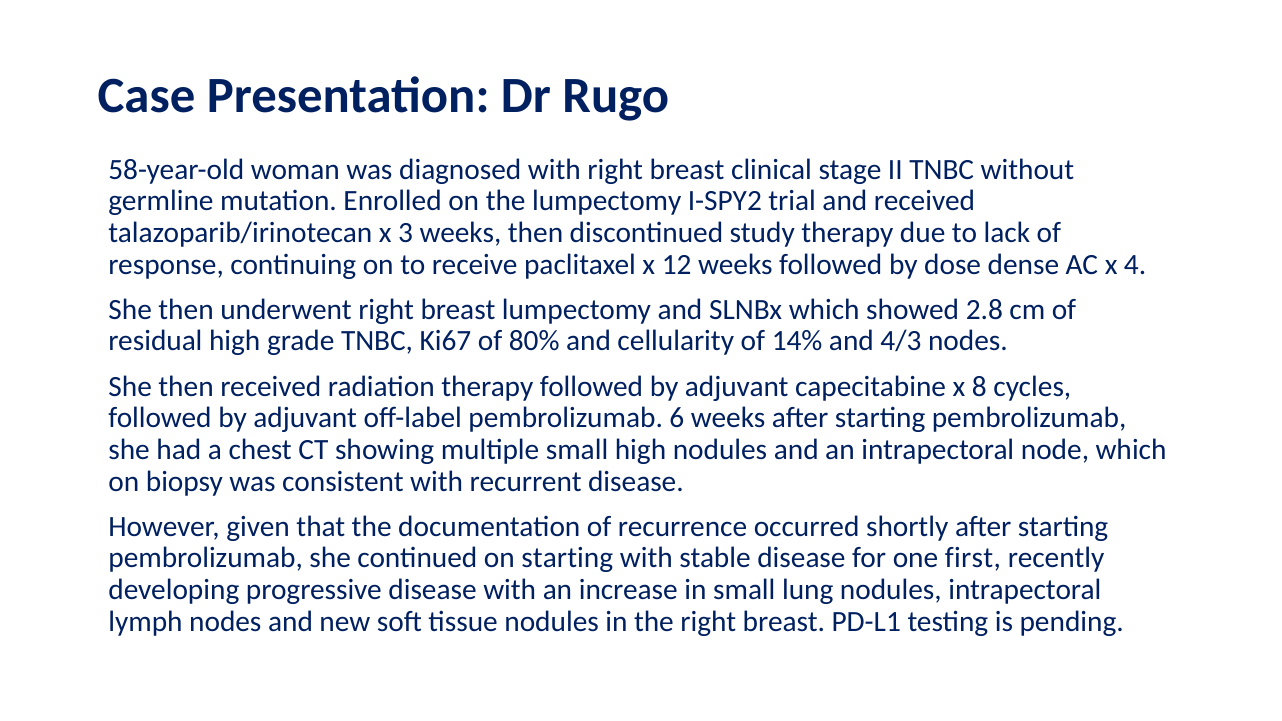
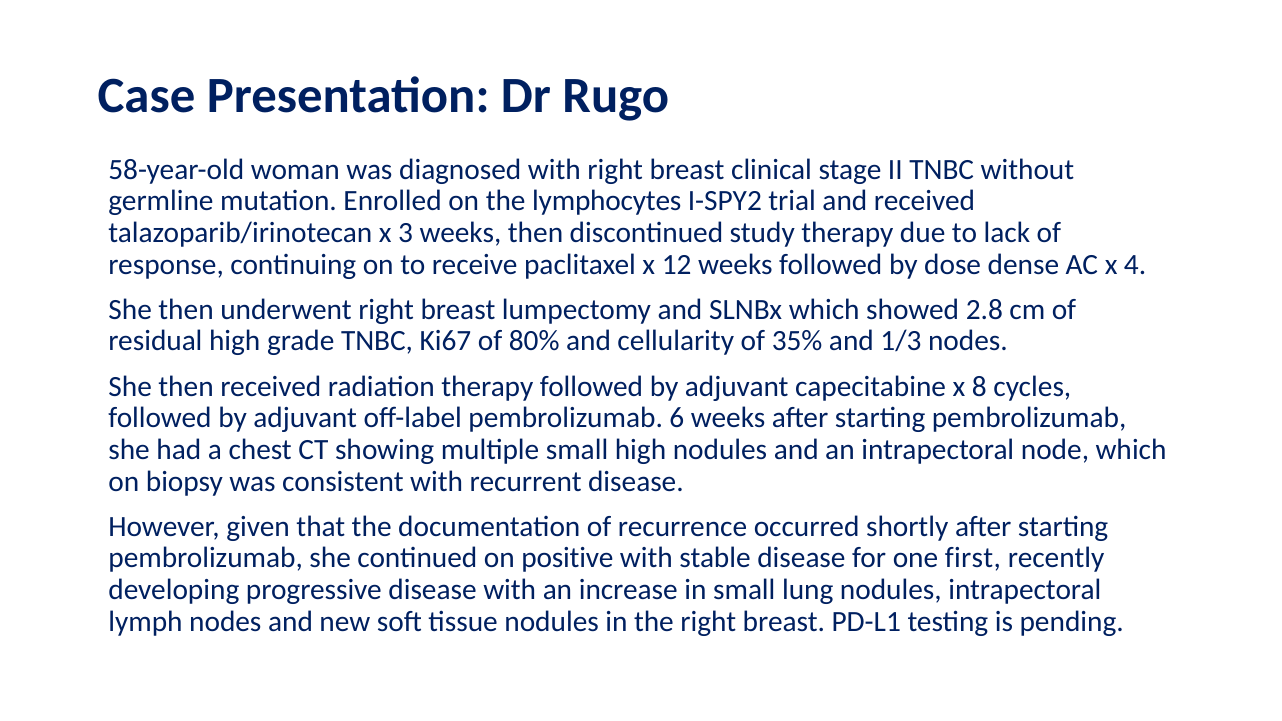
the lumpectomy: lumpectomy -> lymphocytes
14%: 14% -> 35%
4/3: 4/3 -> 1/3
on starting: starting -> positive
